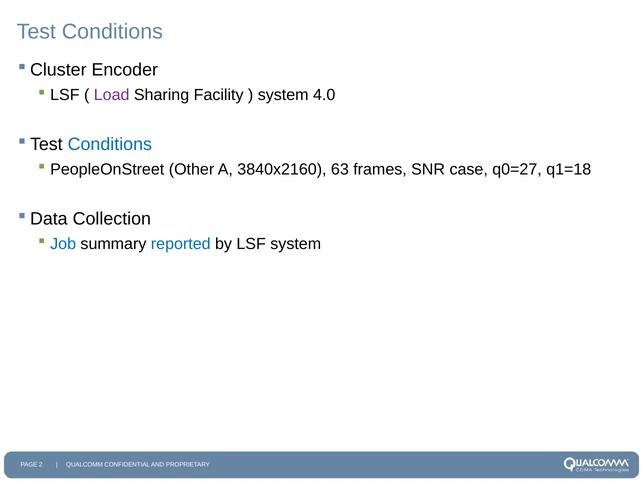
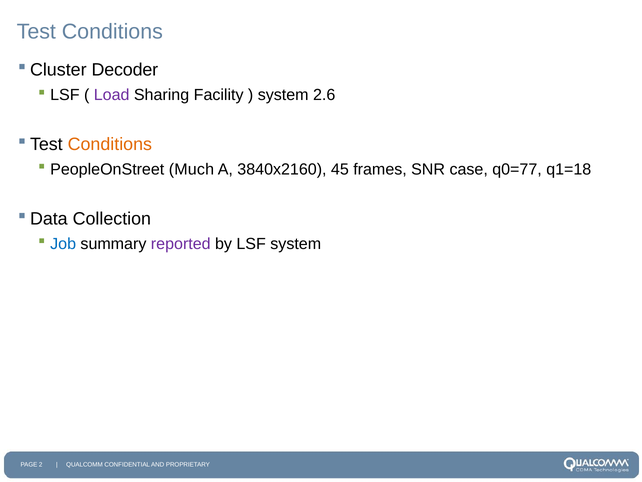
Encoder: Encoder -> Decoder
4.0: 4.0 -> 2.6
Conditions at (110, 144) colour: blue -> orange
Other: Other -> Much
63: 63 -> 45
q0=27: q0=27 -> q0=77
reported colour: blue -> purple
